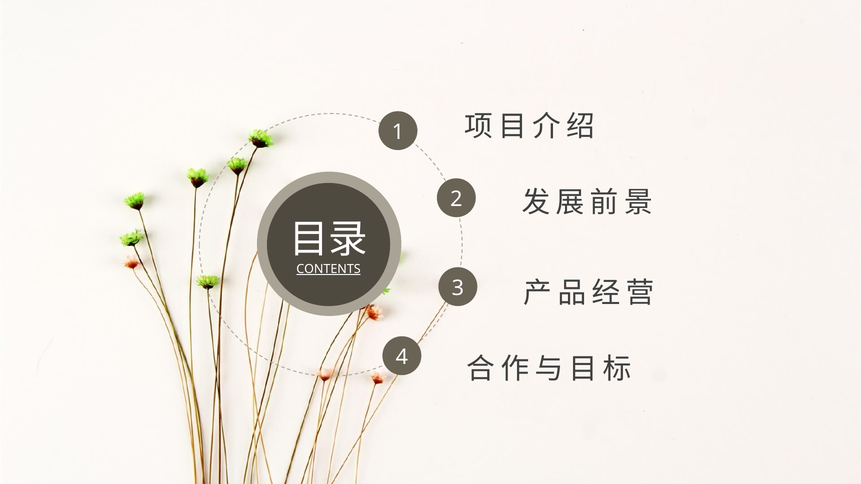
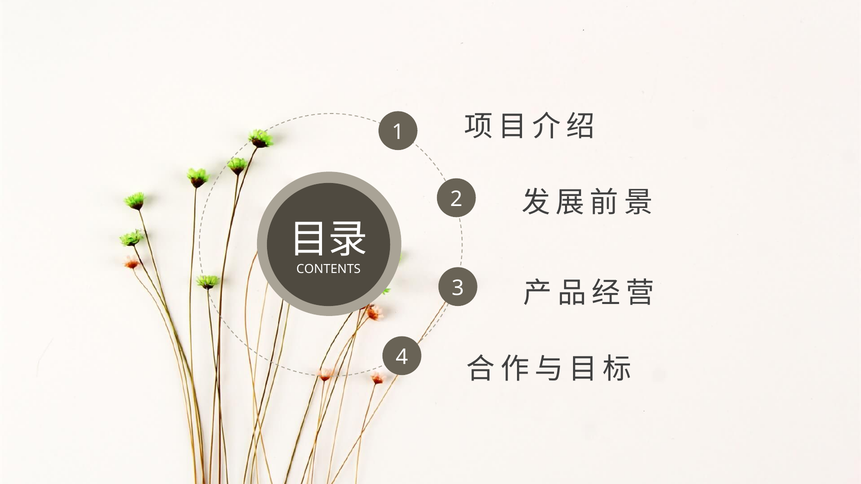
CONTENTS underline: present -> none
